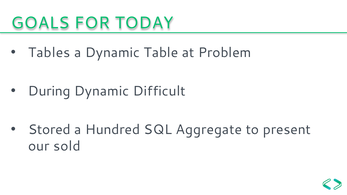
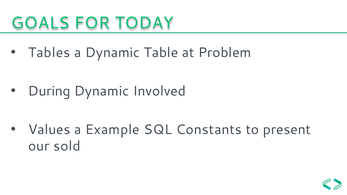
Difficult: Difficult -> Involved
Stored: Stored -> Values
Hundred: Hundred -> Example
Aggregate: Aggregate -> Constants
